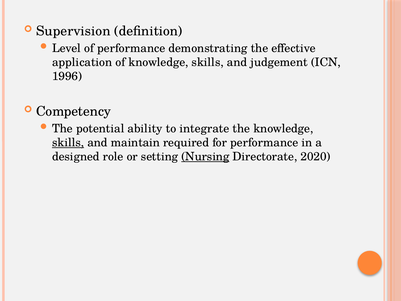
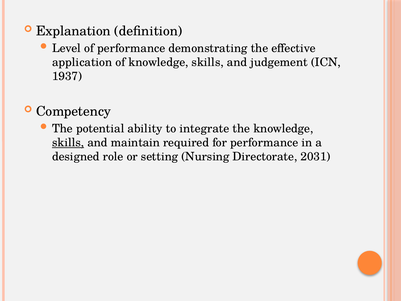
Supervision: Supervision -> Explanation
1996: 1996 -> 1937
Nursing underline: present -> none
2020: 2020 -> 2031
